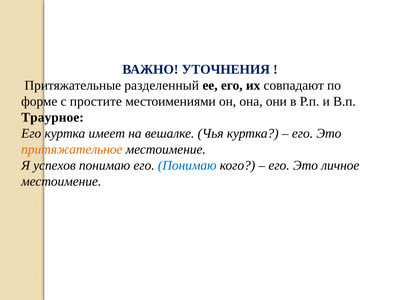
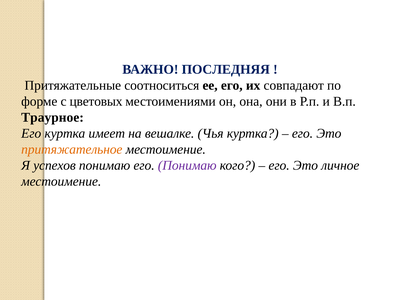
УТОЧНЕНИЯ: УТОЧНЕНИЯ -> ПОСЛЕДНЯЯ
разделенный: разделенный -> соотноситься
простите: простите -> цветовых
Понимаю at (187, 166) colour: blue -> purple
